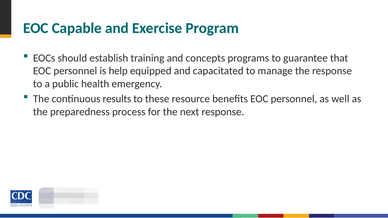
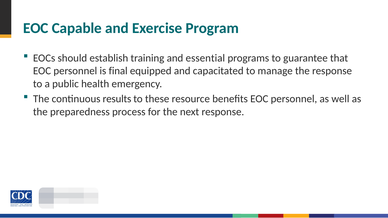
concepts: concepts -> essential
help: help -> final
